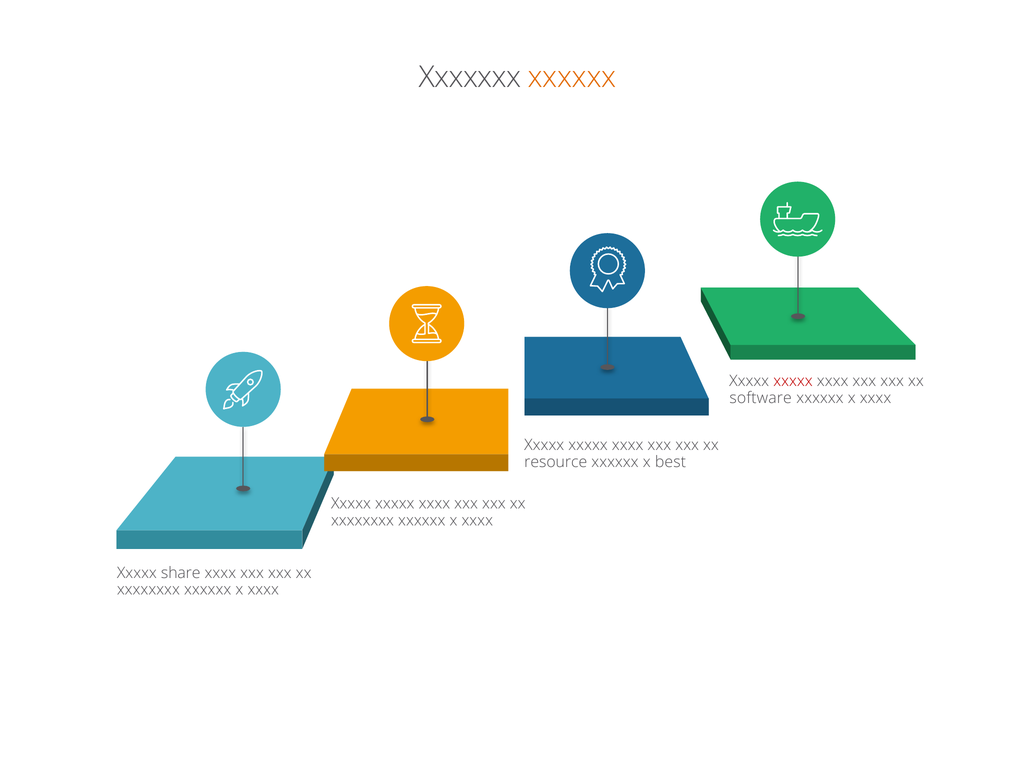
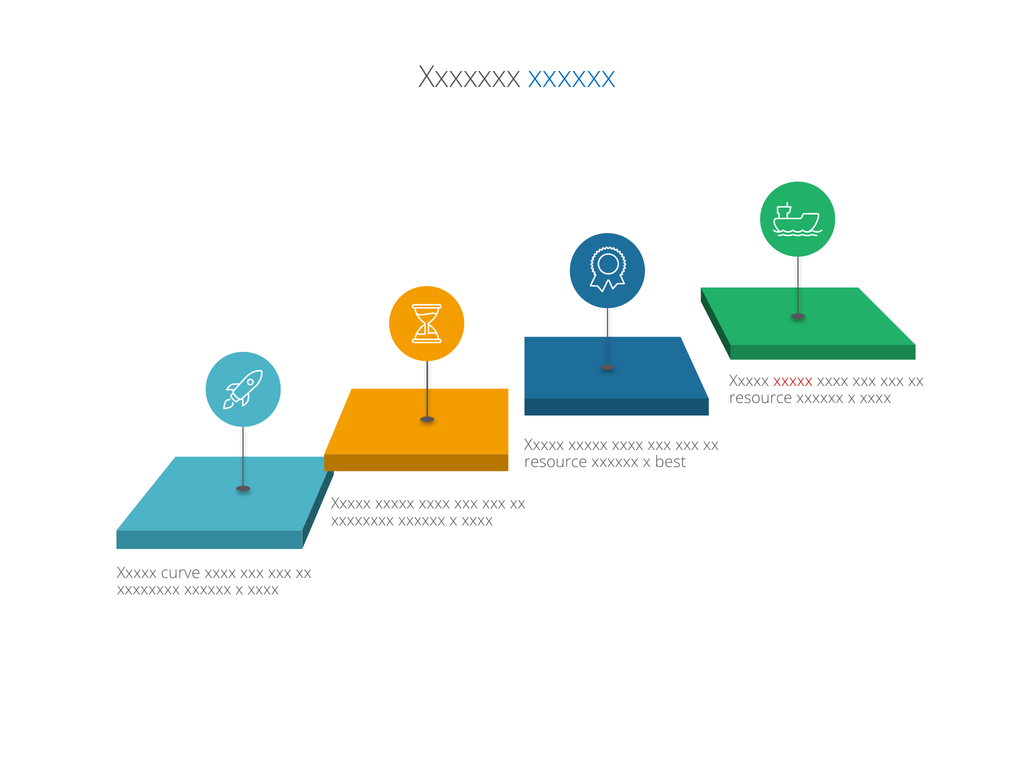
xxxxxx at (572, 77) colour: orange -> blue
software at (761, 398): software -> resource
share: share -> curve
